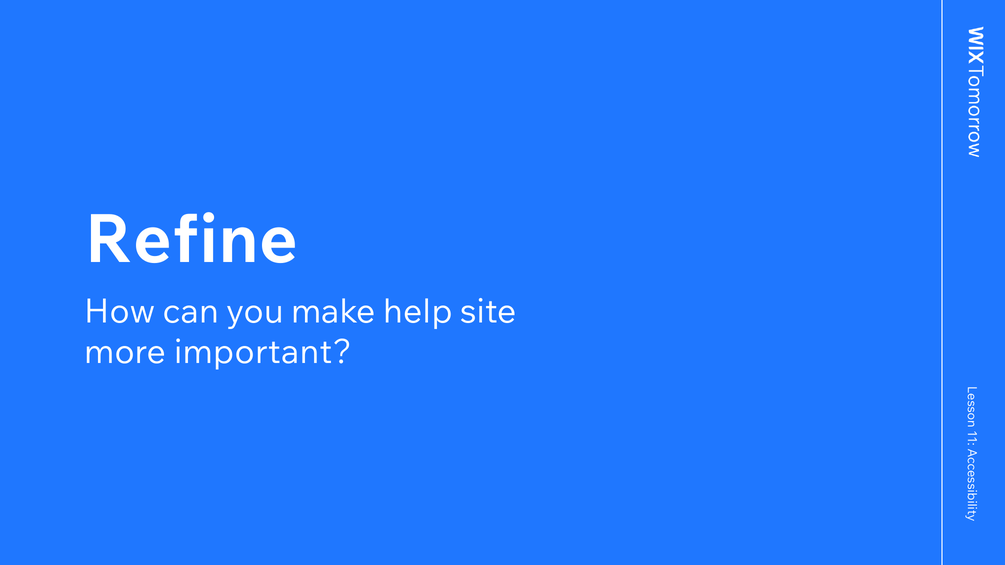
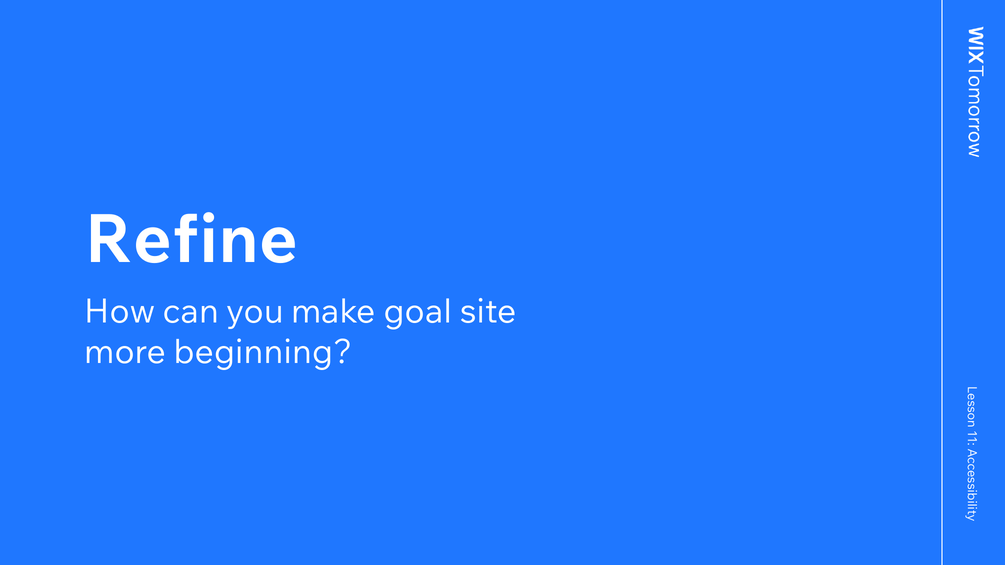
help: help -> goal
important: important -> beginning
